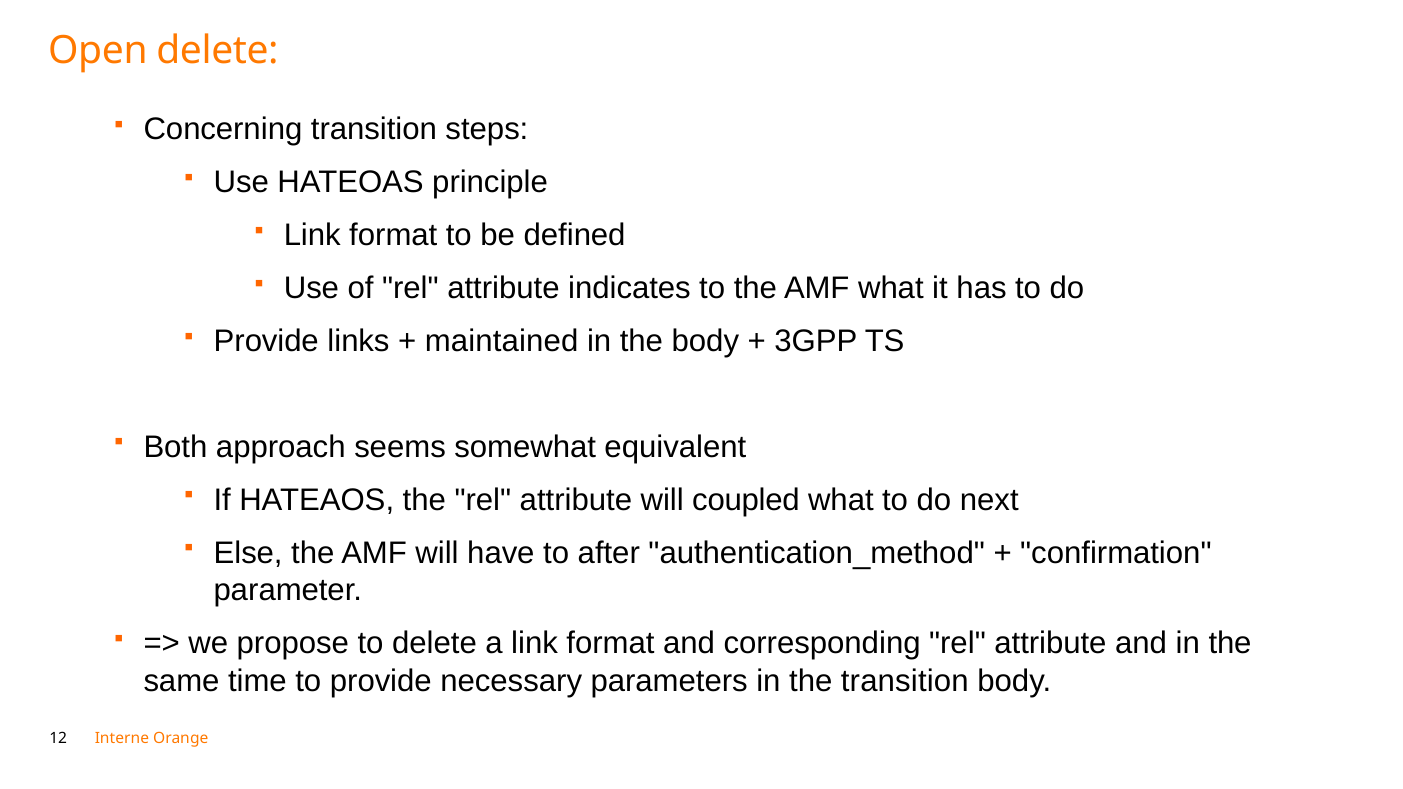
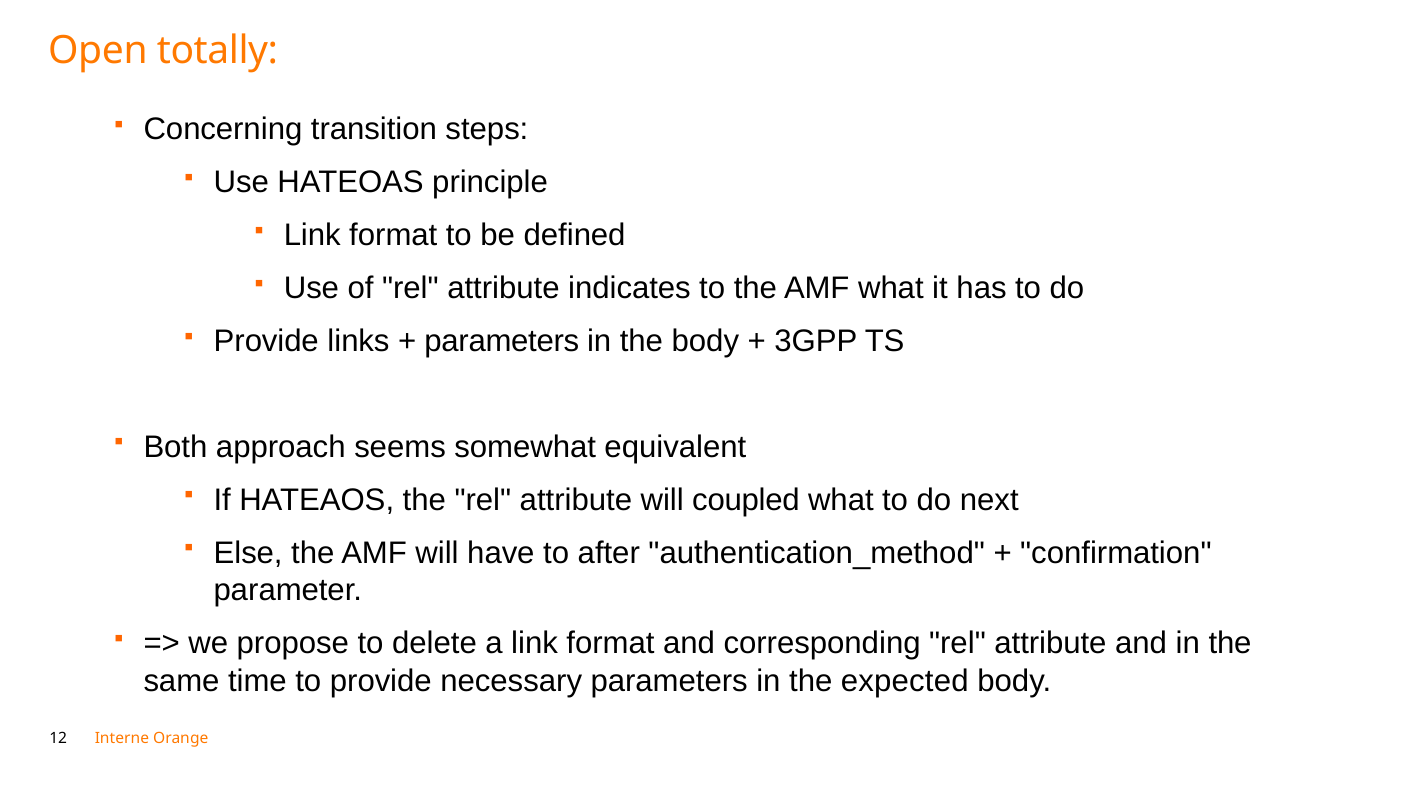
Open delete: delete -> totally
maintained at (502, 341): maintained -> parameters
the transition: transition -> expected
